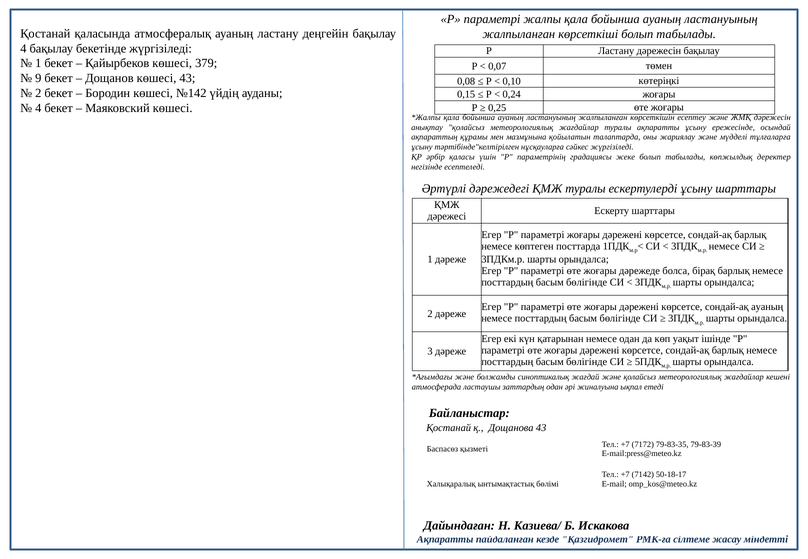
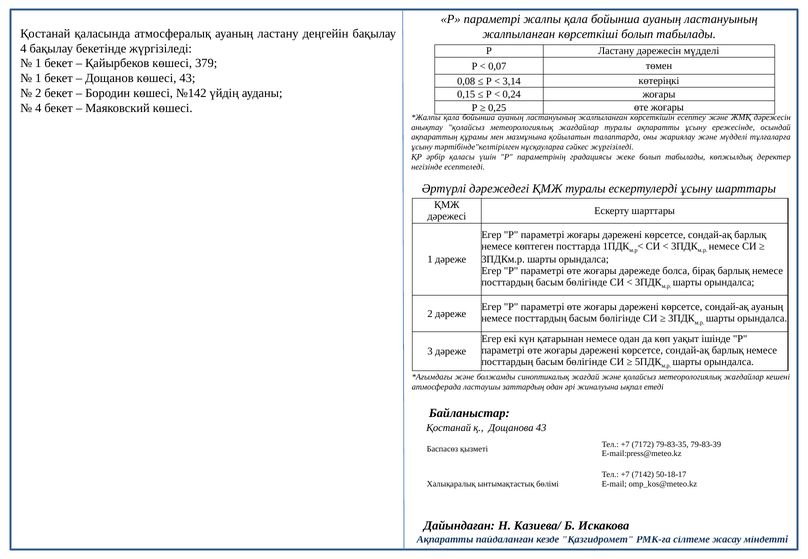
дәрежесін бақылау: бақылау -> мүдделі
9 at (38, 78): 9 -> 1
0,10: 0,10 -> 3,14
